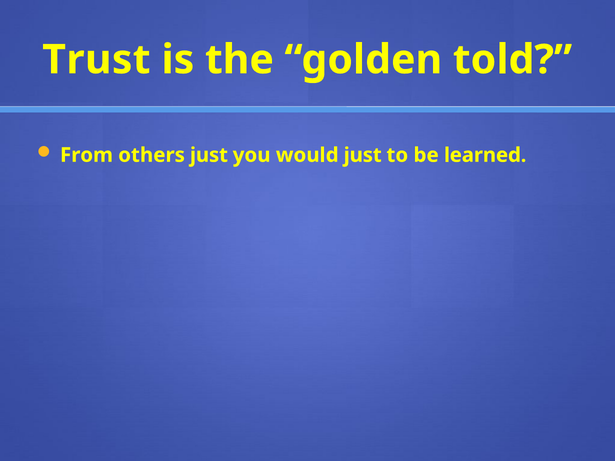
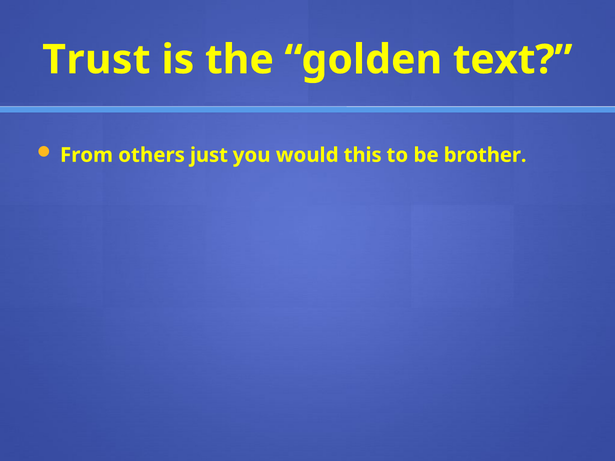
told: told -> text
would just: just -> this
learned: learned -> brother
